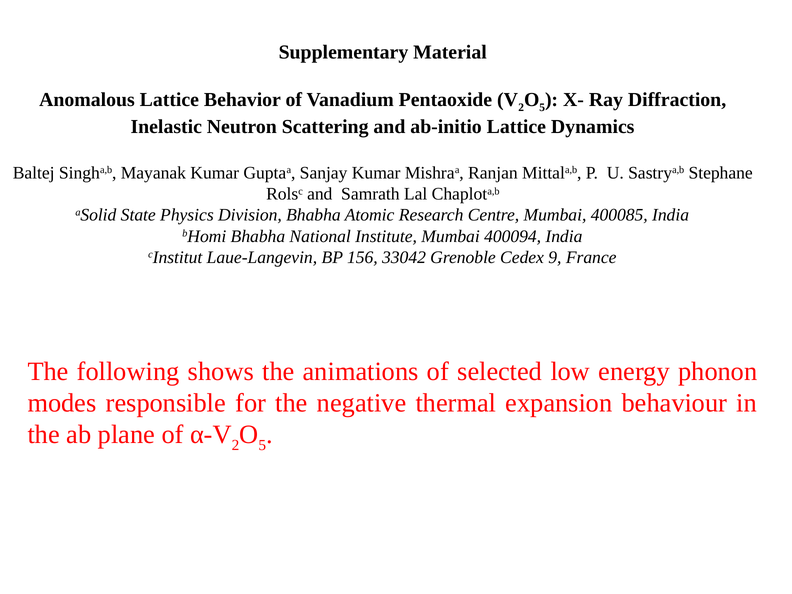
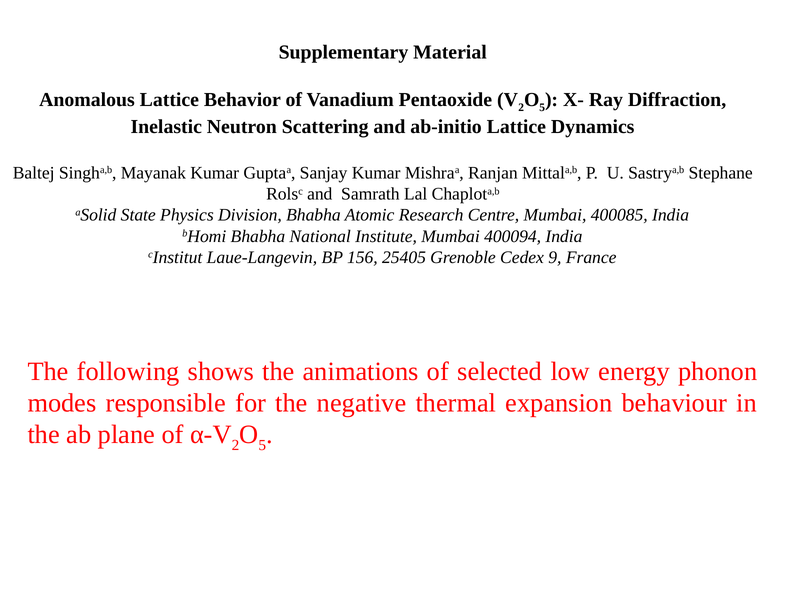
33042: 33042 -> 25405
